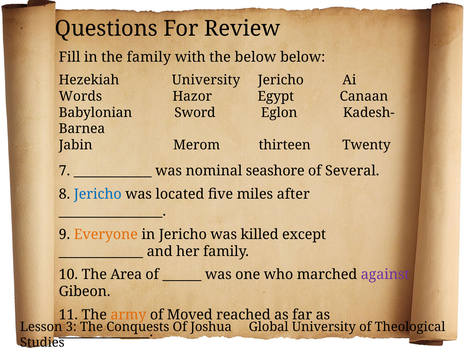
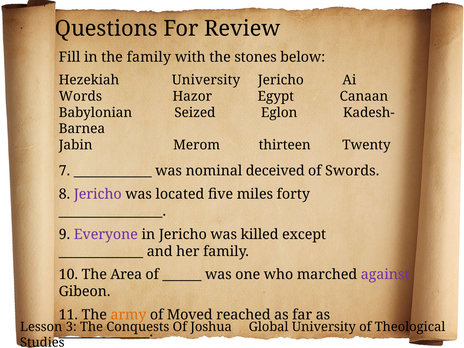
the below: below -> stones
Sword: Sword -> Seized
seashore: seashore -> deceived
Several: Several -> Swords
Jericho at (98, 194) colour: blue -> purple
after: after -> forty
Everyone colour: orange -> purple
